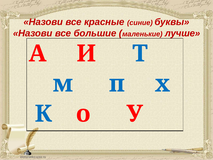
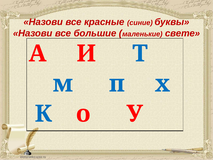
лучше: лучше -> свете
